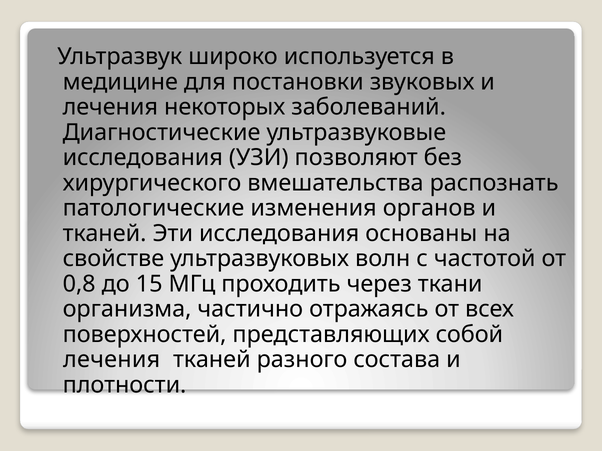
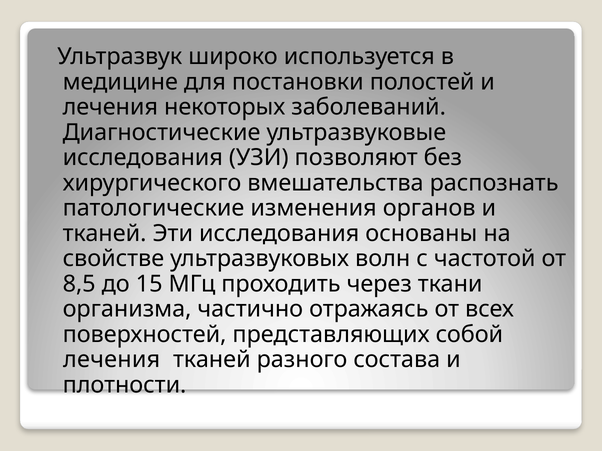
звуковых: звуковых -> полостей
0,8: 0,8 -> 8,5
